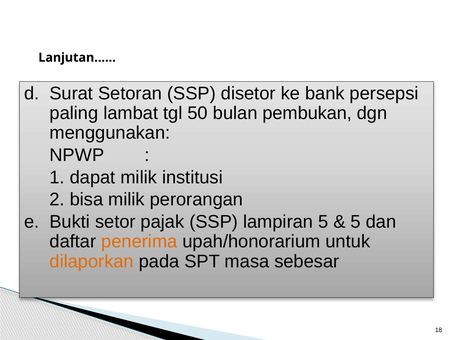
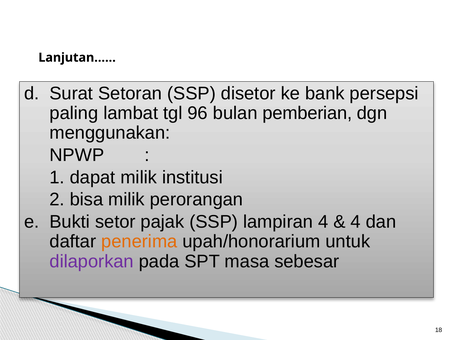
50: 50 -> 96
pembukan: pembukan -> pemberian
lampiran 5: 5 -> 4
5 at (356, 222): 5 -> 4
dilaporkan colour: orange -> purple
